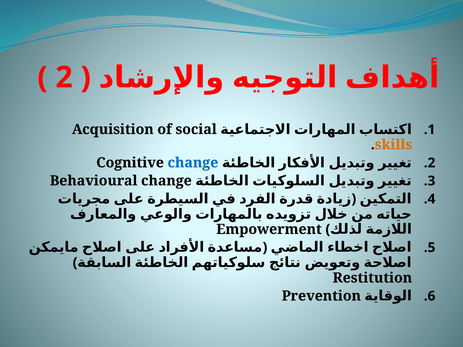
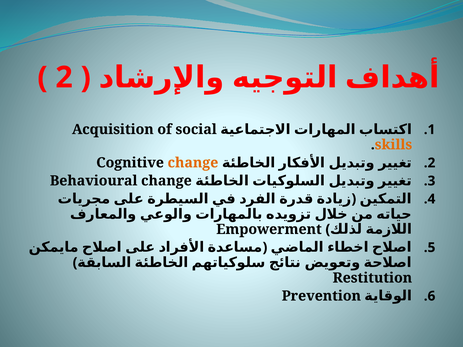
change at (193, 163) colour: blue -> orange
